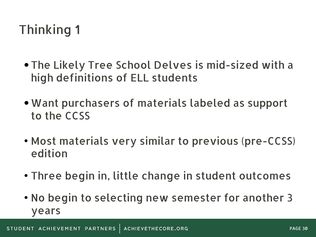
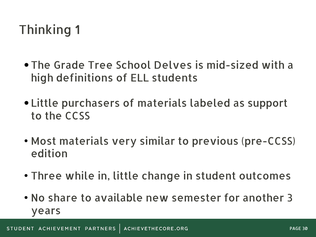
Likely: Likely -> Grade
Want at (45, 103): Want -> Little
Three begin: begin -> while
No begin: begin -> share
selecting: selecting -> available
